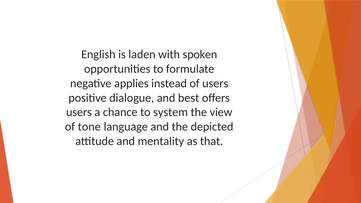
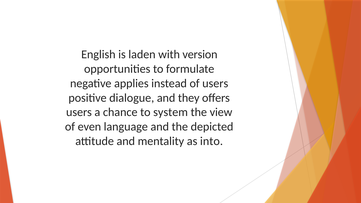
spoken: spoken -> version
best: best -> they
tone: tone -> even
that: that -> into
